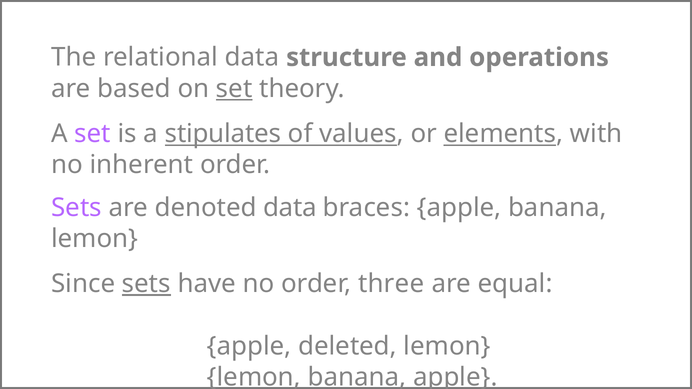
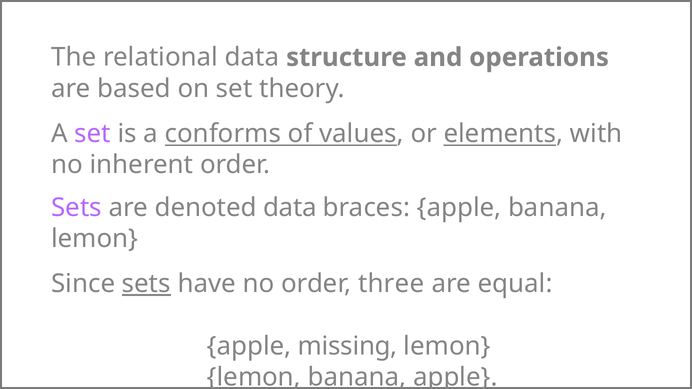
set at (234, 89) underline: present -> none
stipulates: stipulates -> conforms
deleted: deleted -> missing
